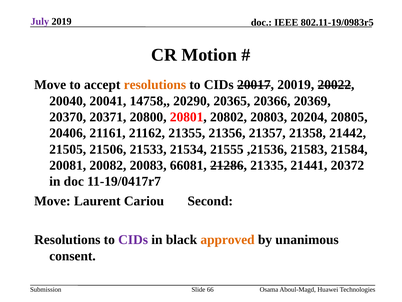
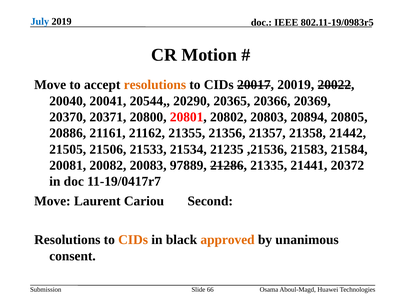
July colour: purple -> blue
14758: 14758 -> 20544
20204: 20204 -> 20894
20406: 20406 -> 20886
21555: 21555 -> 21235
66081: 66081 -> 97889
CIDs at (133, 239) colour: purple -> orange
